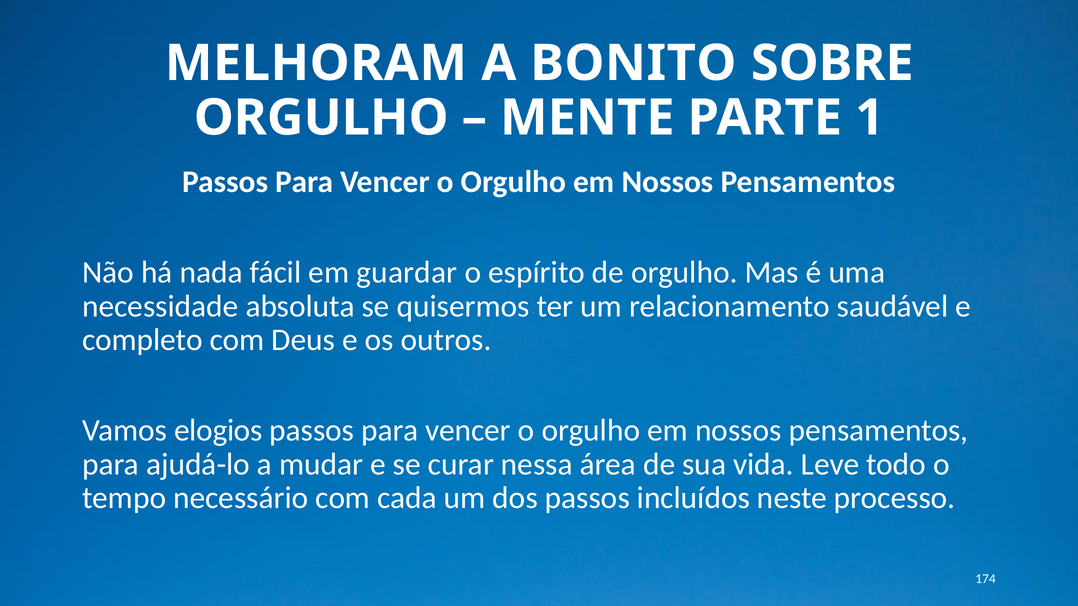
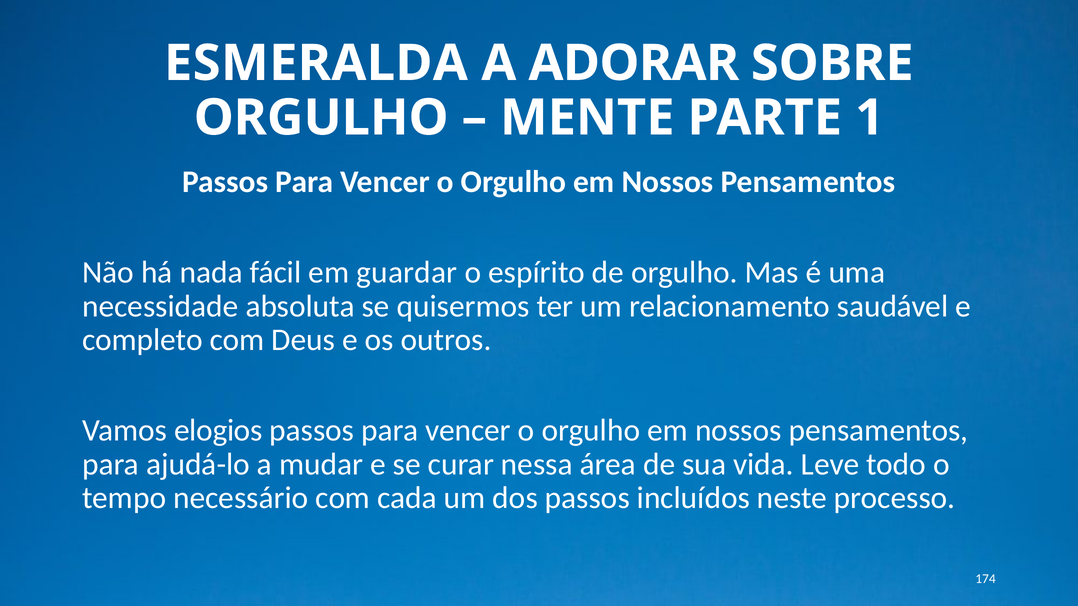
MELHORAM: MELHORAM -> ESMERALDA
BONITO: BONITO -> ADORAR
